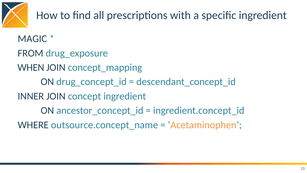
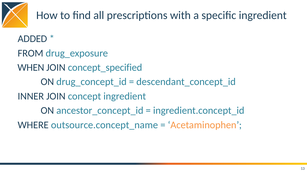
MAGIC: MAGIC -> ADDED
concept_mapping: concept_mapping -> concept_specified
